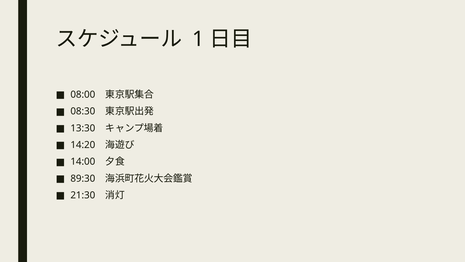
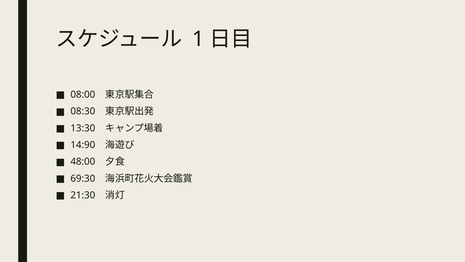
14:20: 14:20 -> 14:90
14:00: 14:00 -> 48:00
89:30: 89:30 -> 69:30
